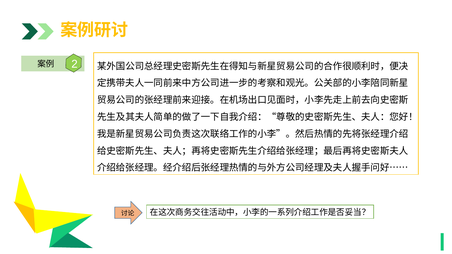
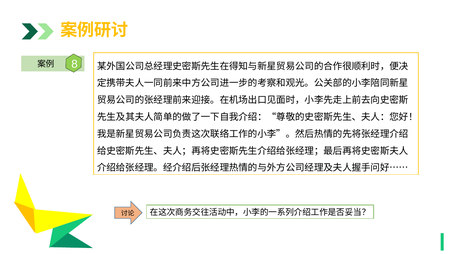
2: 2 -> 8
